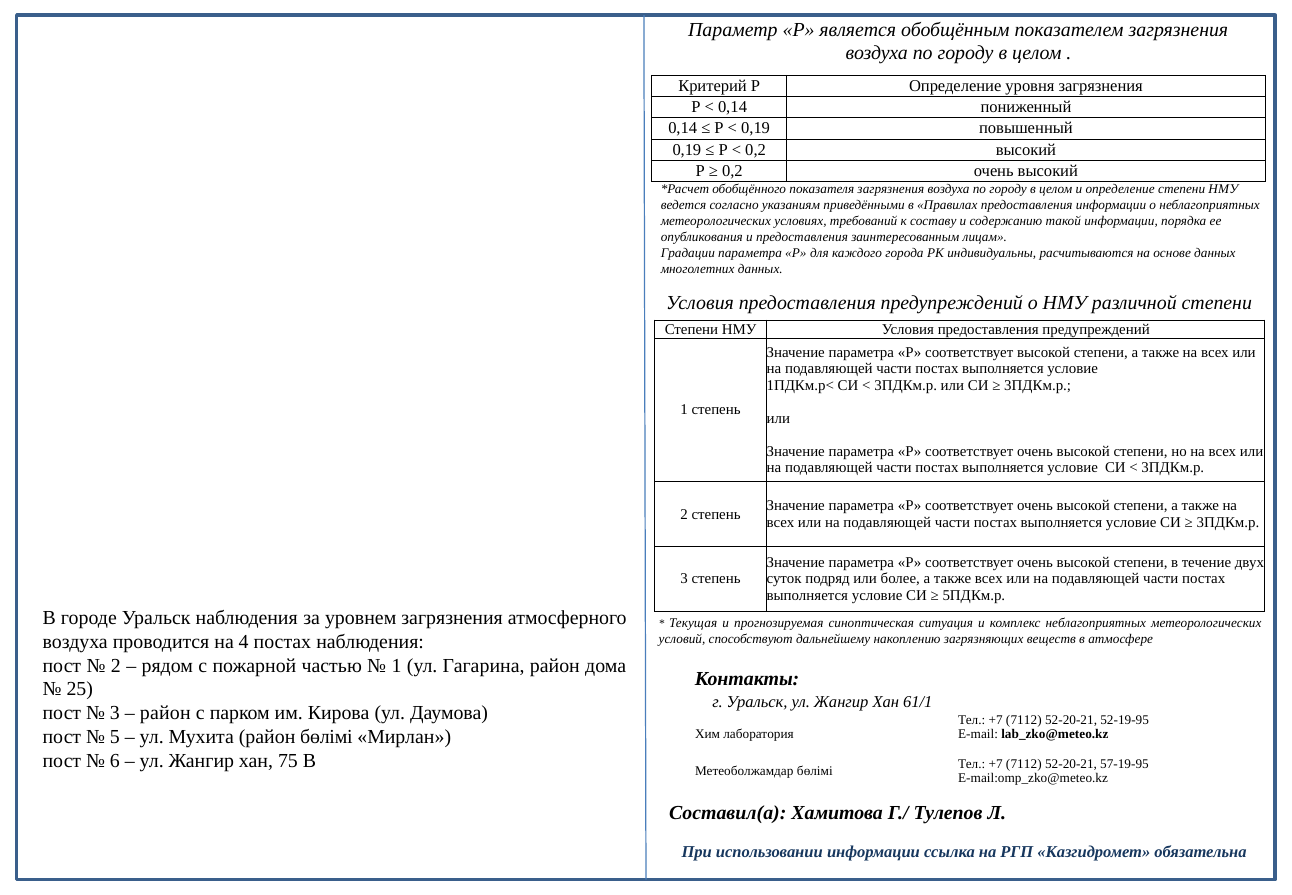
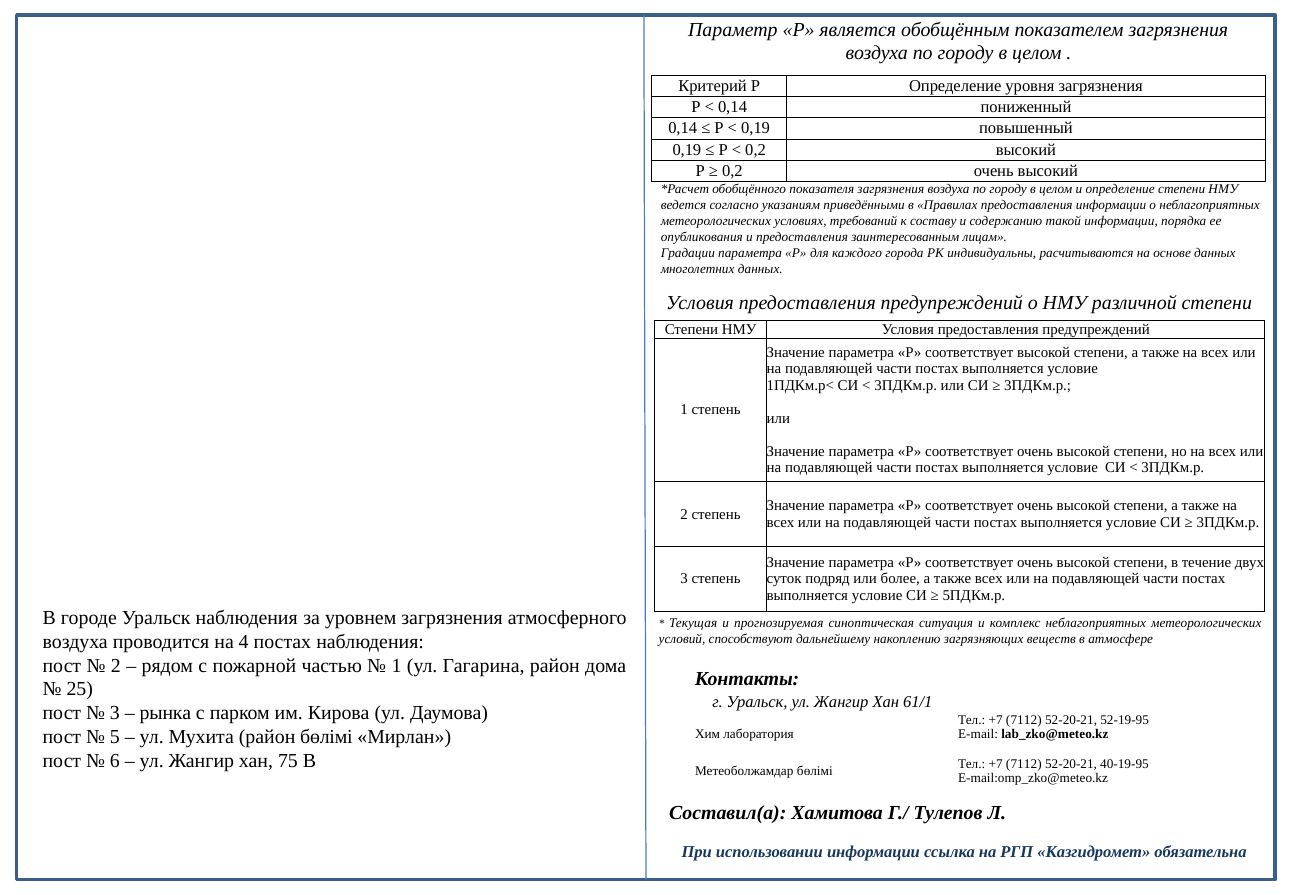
район at (165, 713): район -> рынка
57-19-95: 57-19-95 -> 40-19-95
